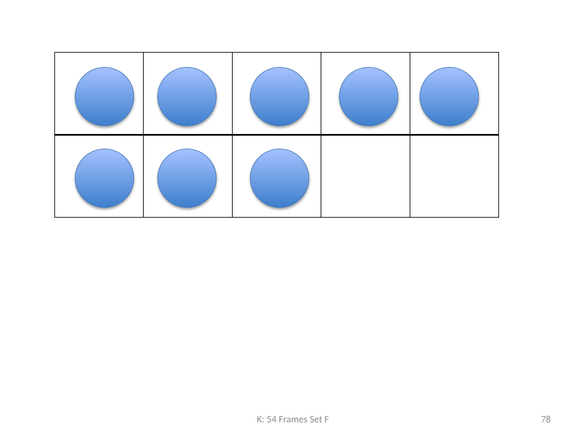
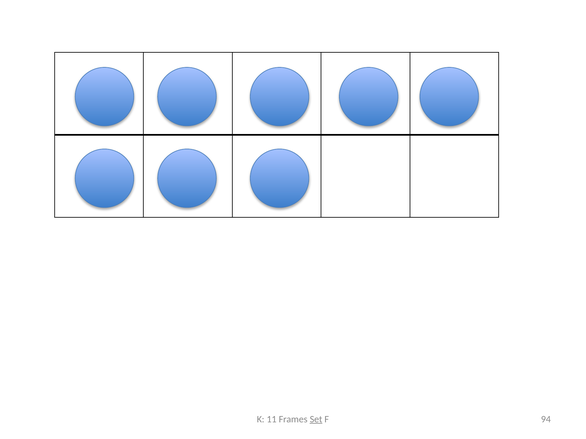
54: 54 -> 11
Set underline: none -> present
78: 78 -> 94
